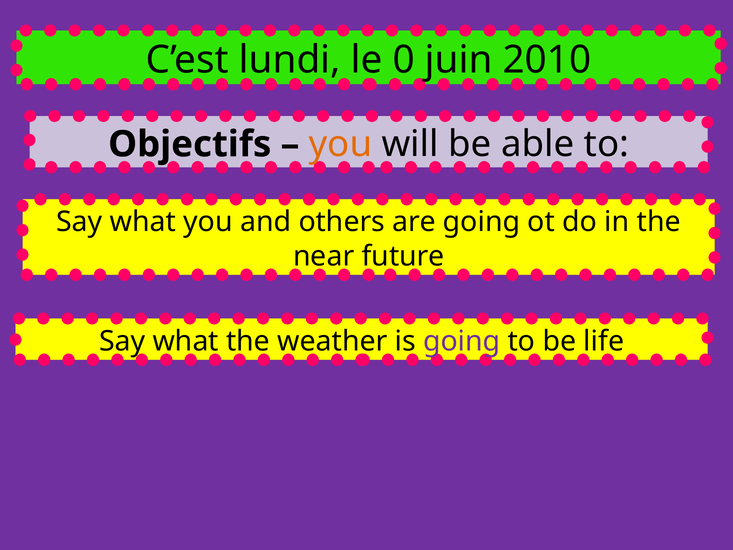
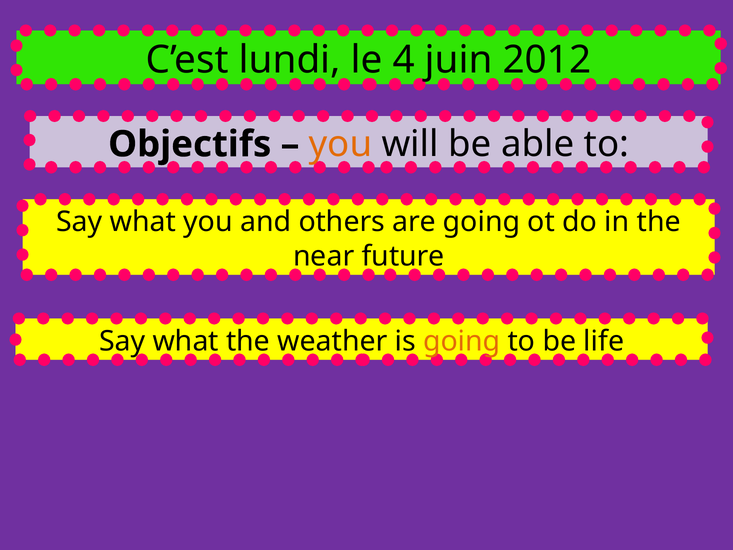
0: 0 -> 4
2010: 2010 -> 2012
going at (462, 341) colour: purple -> orange
